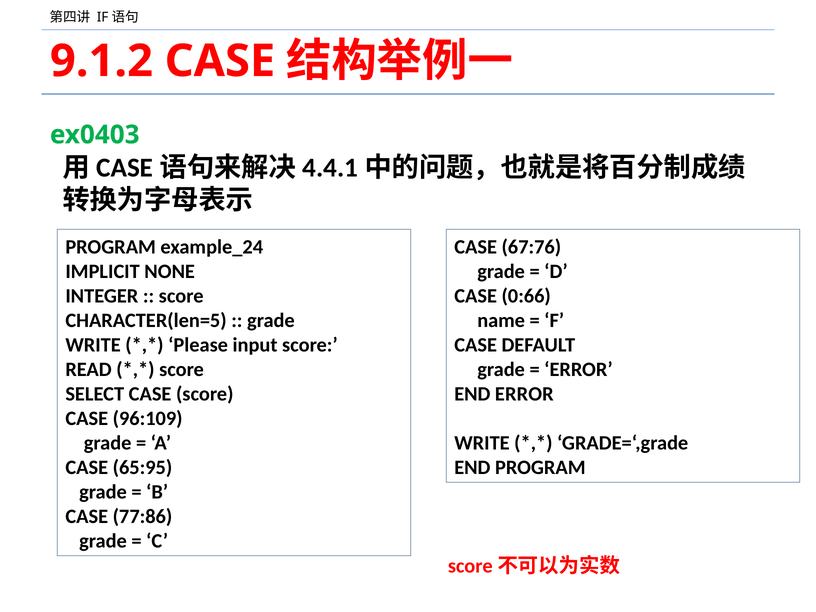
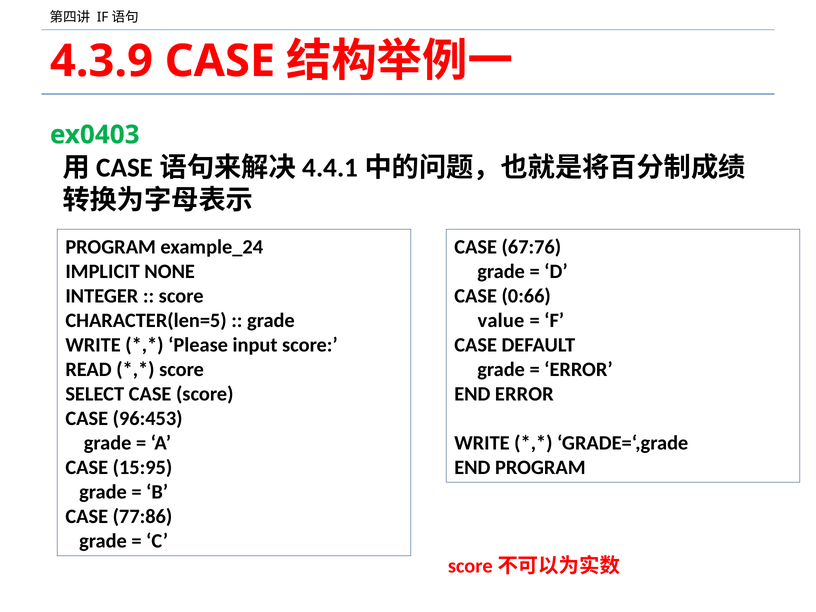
9.1.2: 9.1.2 -> 4.3.9
name: name -> value
96:109: 96:109 -> 96:453
65:95: 65:95 -> 15:95
